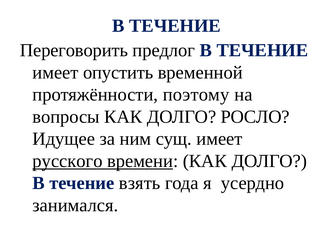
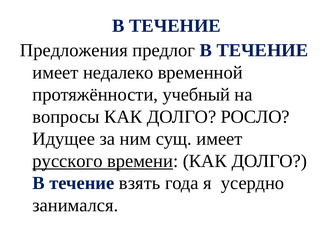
Переговорить: Переговорить -> Предложения
опустить: опустить -> недалеко
поэтому: поэтому -> учебный
